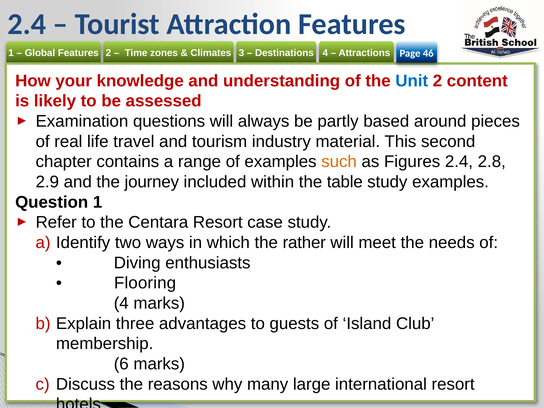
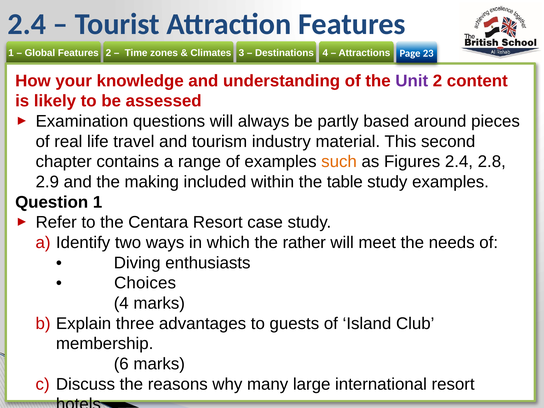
46: 46 -> 23
Unit colour: blue -> purple
journey: journey -> making
Flooring: Flooring -> Choices
